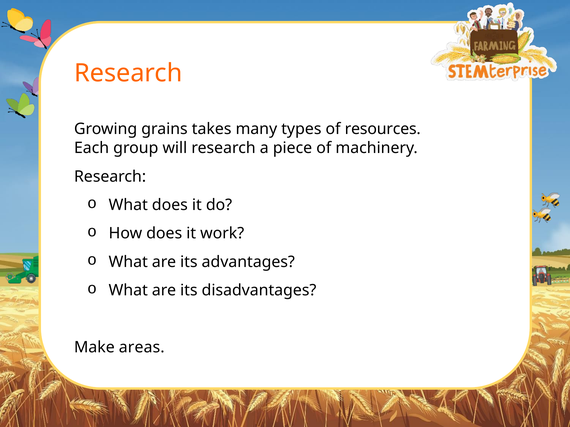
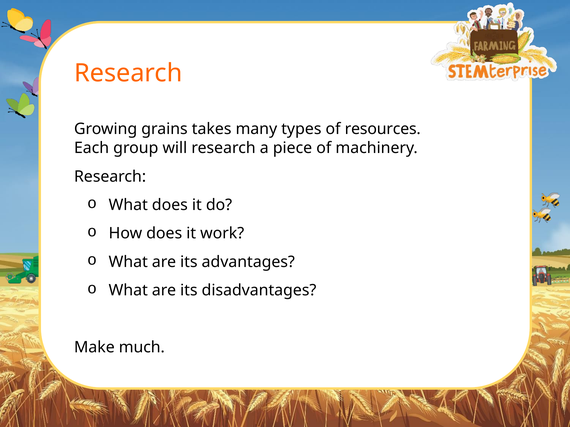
areas: areas -> much
